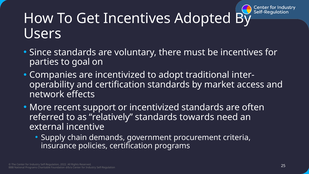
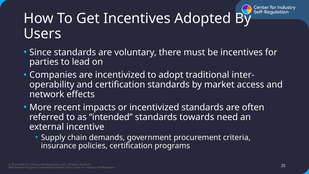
goal: goal -> lead
support: support -> impacts
relatively: relatively -> intended
